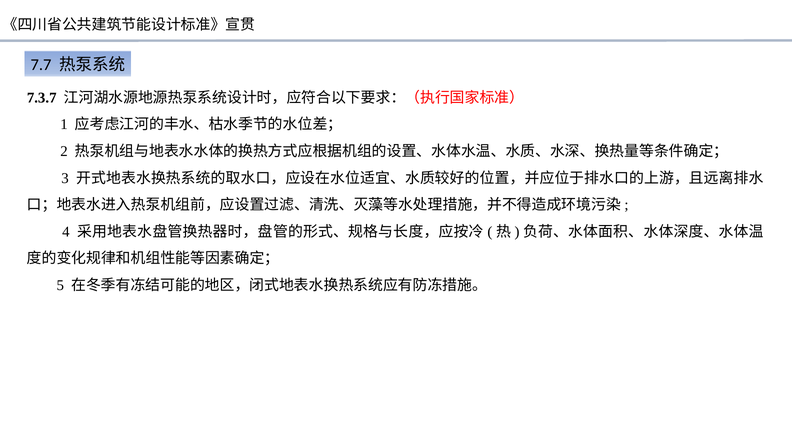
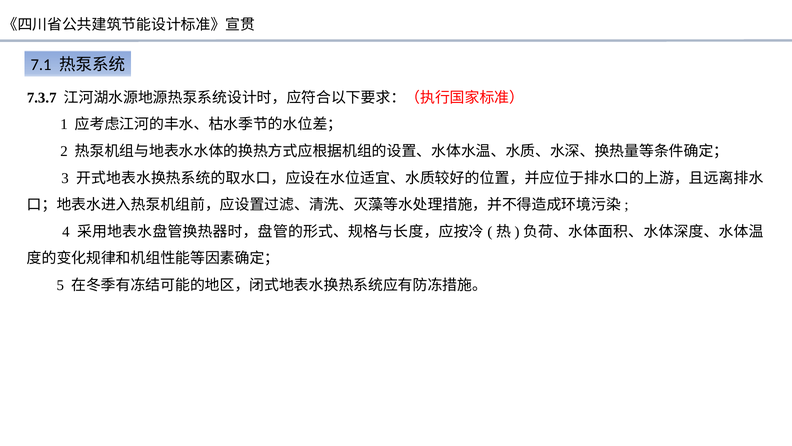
7.7: 7.7 -> 7.1
